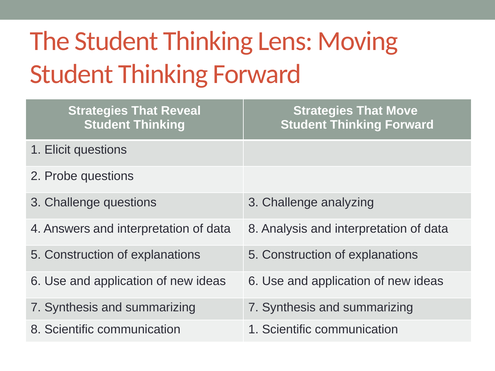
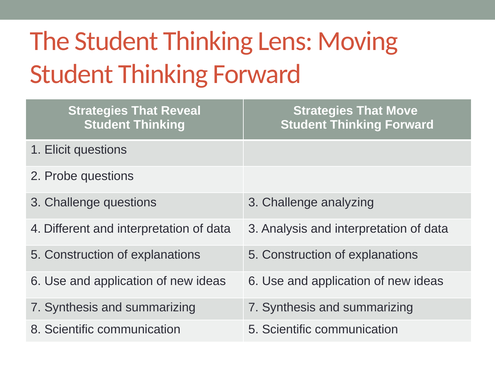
Answers: Answers -> Different
data 8: 8 -> 3
communication 1: 1 -> 5
